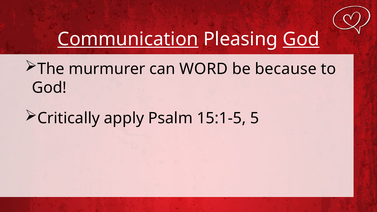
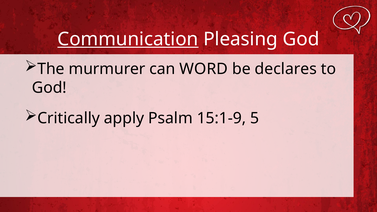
God at (301, 39) underline: present -> none
because: because -> declares
15:1-5: 15:1-5 -> 15:1-9
